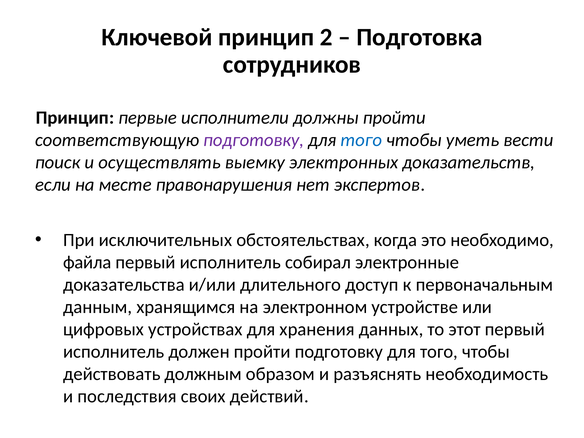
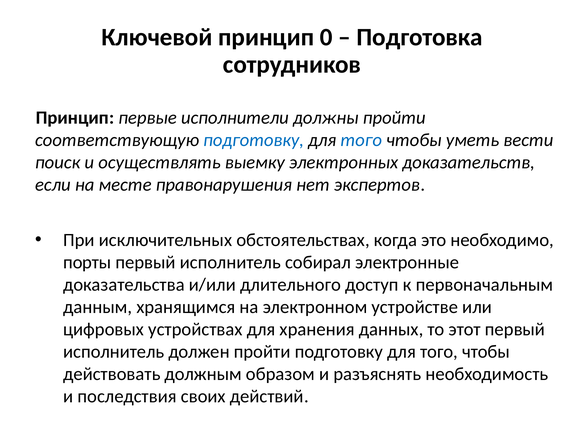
2: 2 -> 0
подготовку at (254, 140) colour: purple -> blue
файла: файла -> порты
